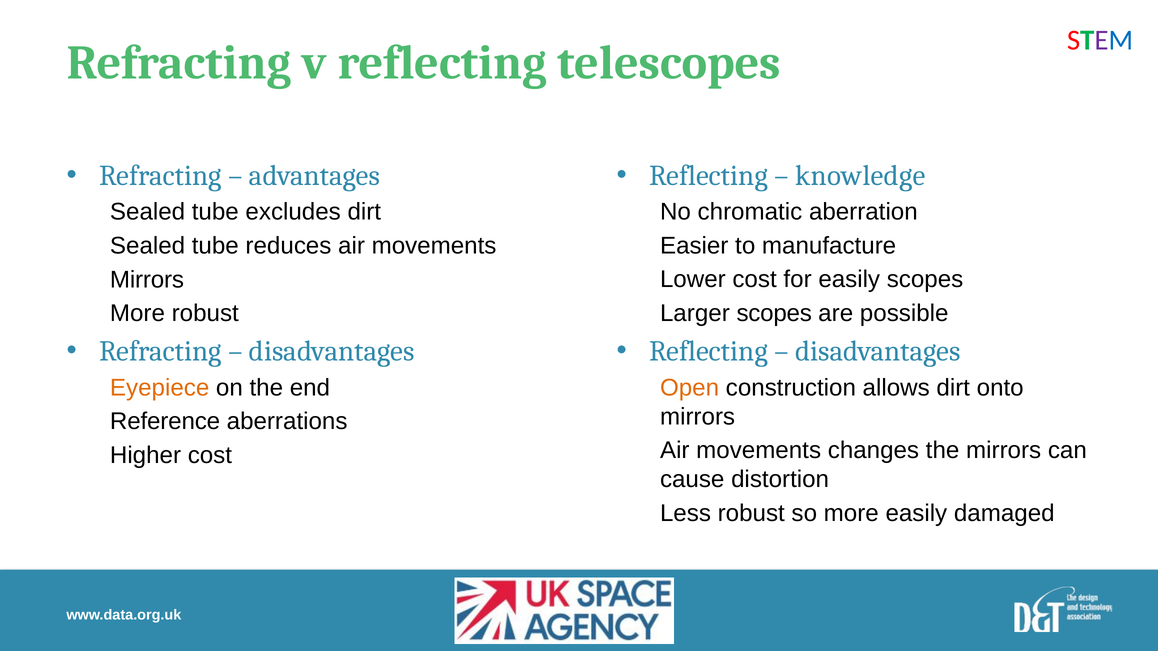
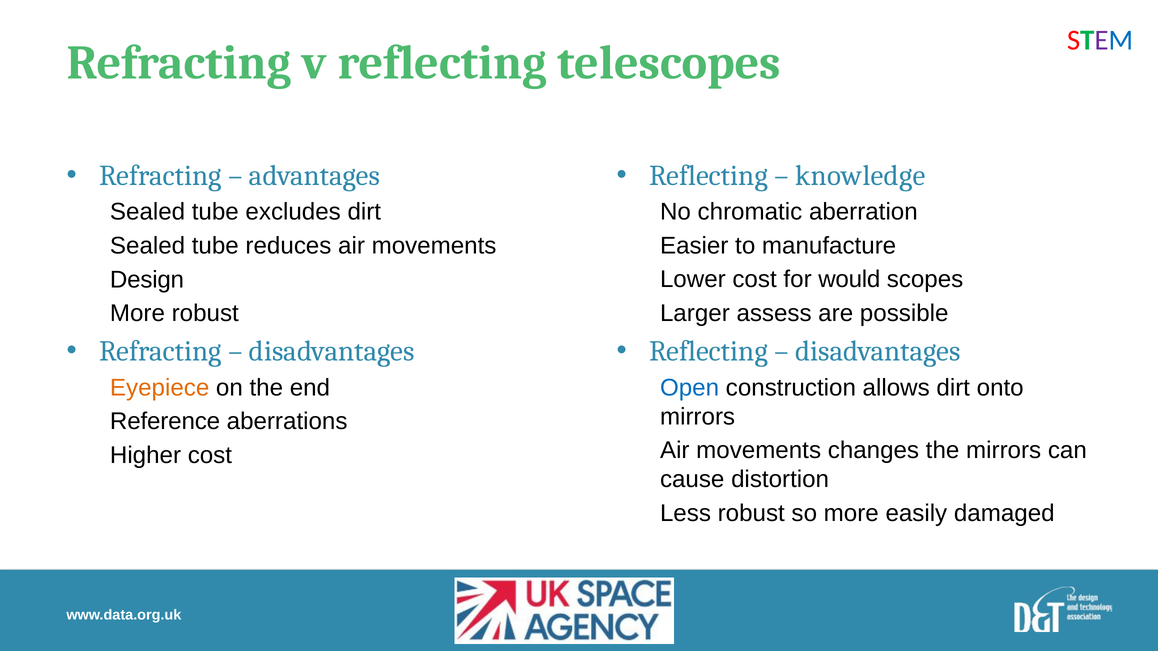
Mirrors at (147, 280): Mirrors -> Design
for easily: easily -> would
Larger scopes: scopes -> assess
Open colour: orange -> blue
